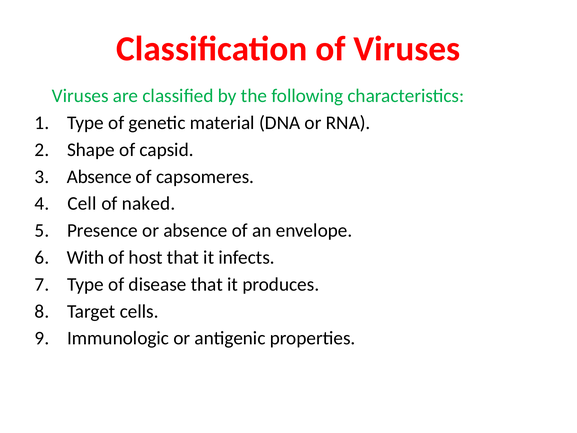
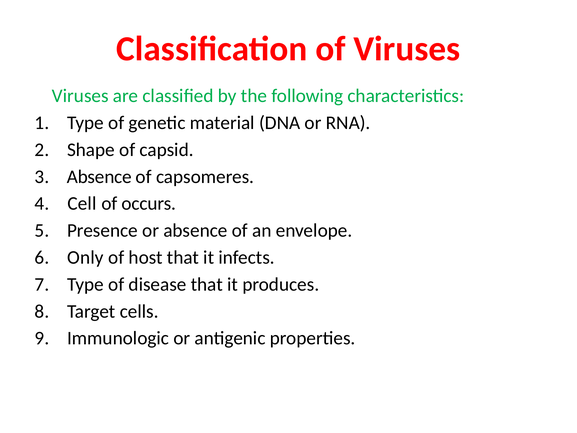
naked: naked -> occurs
With: With -> Only
